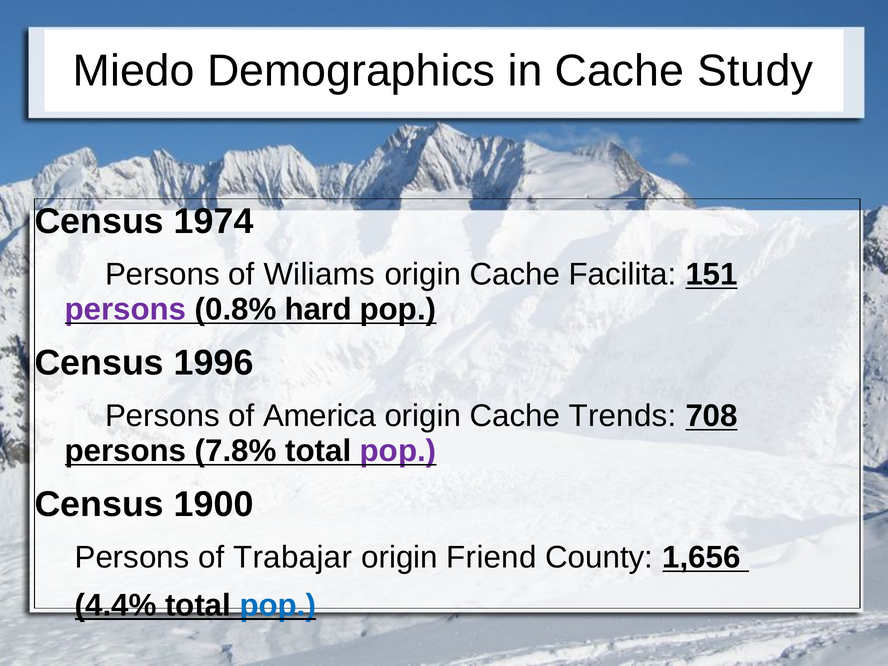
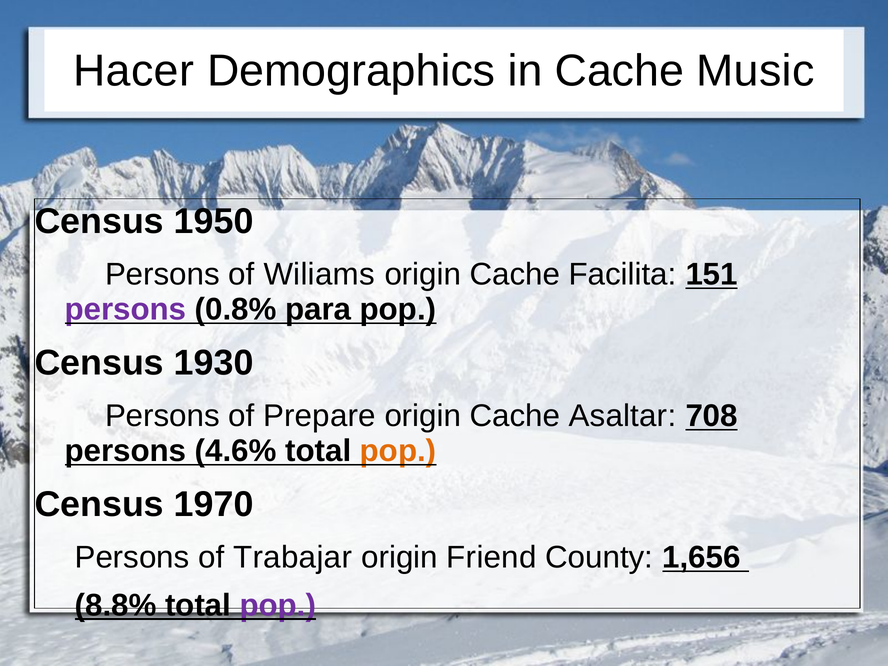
Miedo: Miedo -> Hacer
Study: Study -> Music
1974: 1974 -> 1950
hard: hard -> para
1996: 1996 -> 1930
America: America -> Prepare
Trends: Trends -> Asaltar
7.8%: 7.8% -> 4.6%
pop at (398, 451) colour: purple -> orange
1900: 1900 -> 1970
4.4%: 4.4% -> 8.8%
pop at (278, 605) colour: blue -> purple
